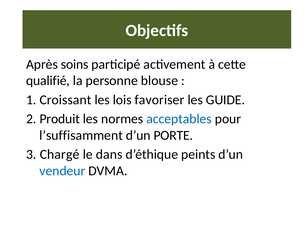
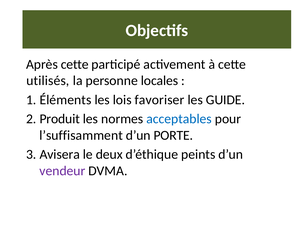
Après soins: soins -> cette
qualifié: qualifié -> utilisés
blouse: blouse -> locales
Croissant: Croissant -> Éléments
Chargé: Chargé -> Avisera
dans: dans -> deux
vendeur colour: blue -> purple
